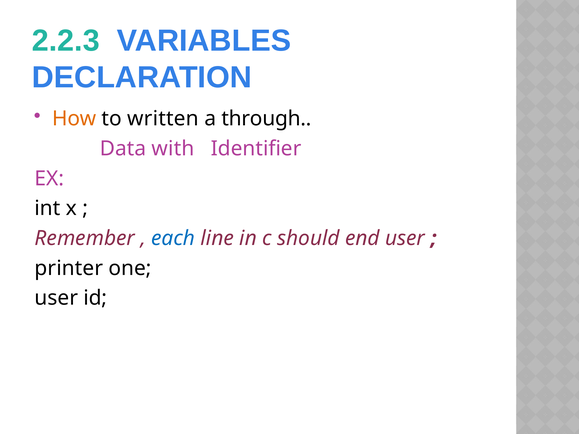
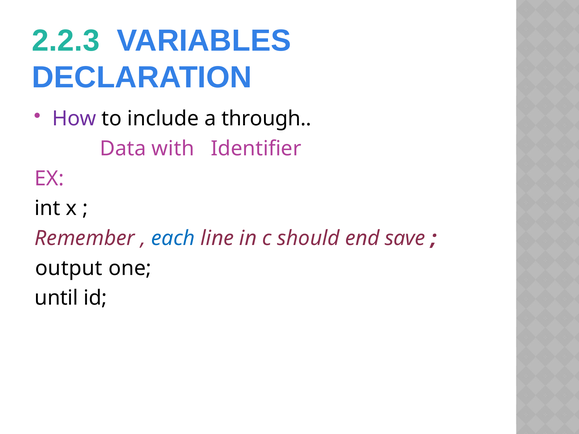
How colour: orange -> purple
written: written -> include
end user: user -> save
printer: printer -> output
user at (56, 298): user -> until
